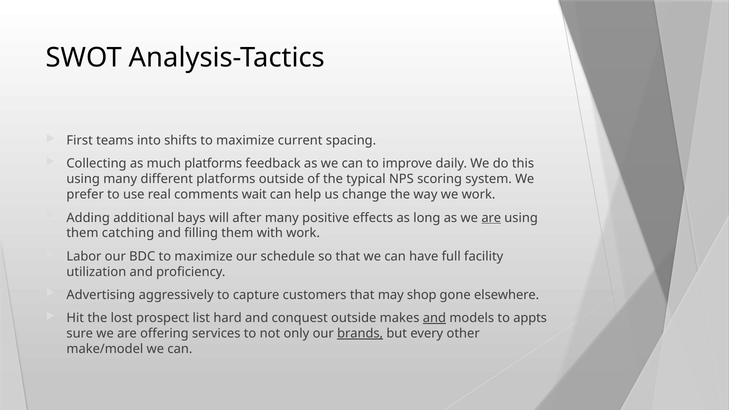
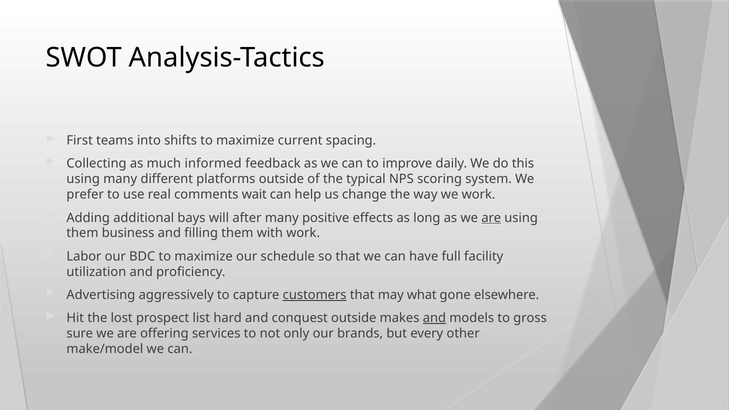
much platforms: platforms -> informed
catching: catching -> business
customers underline: none -> present
shop: shop -> what
appts: appts -> gross
brands underline: present -> none
